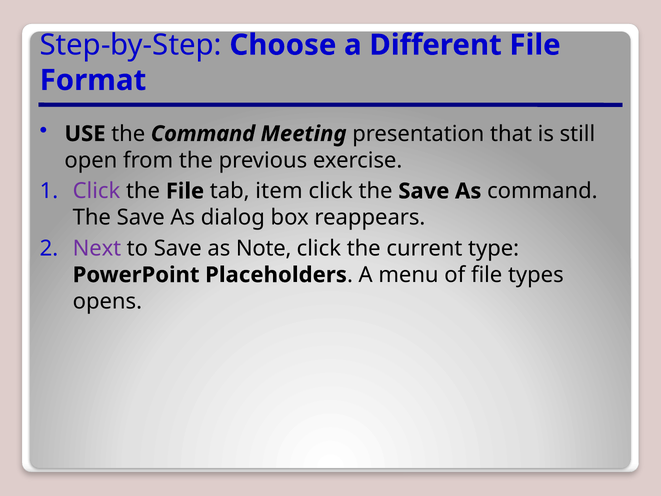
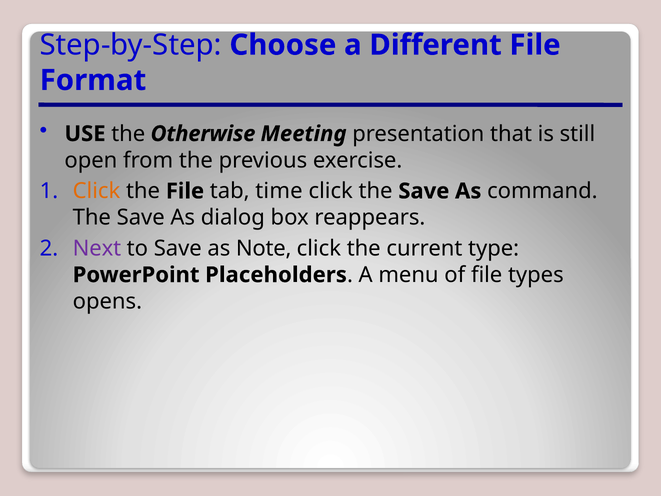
the Command: Command -> Otherwise
Click at (97, 191) colour: purple -> orange
item: item -> time
